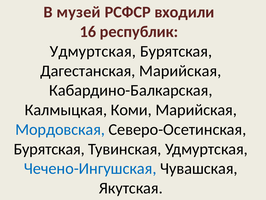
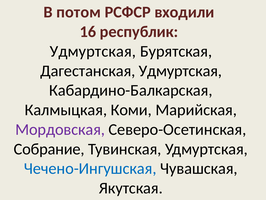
музей: музей -> потом
Дагестанская Марийская: Марийская -> Удмуртская
Мордовская colour: blue -> purple
Бурятская at (49, 149): Бурятская -> Собрание
